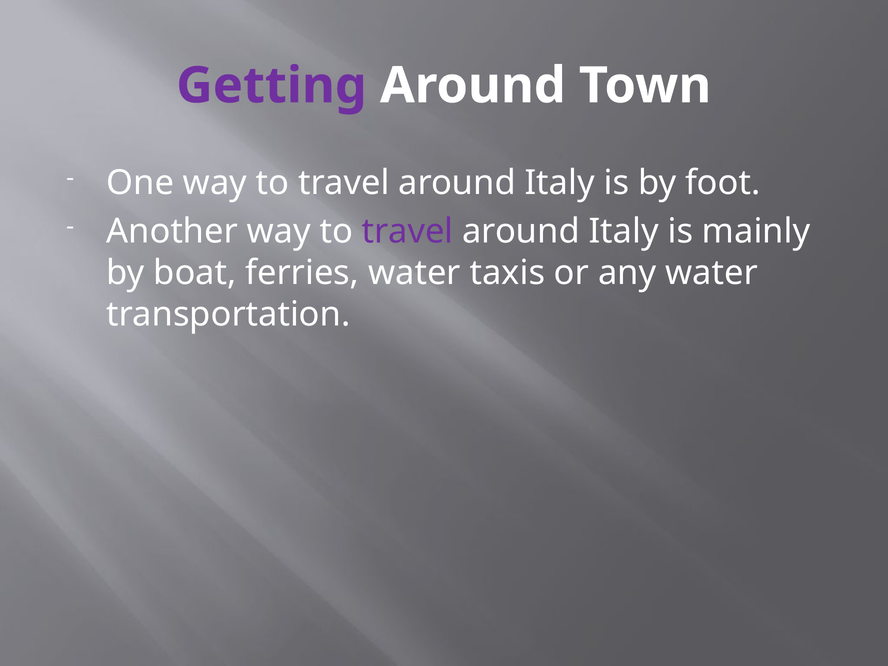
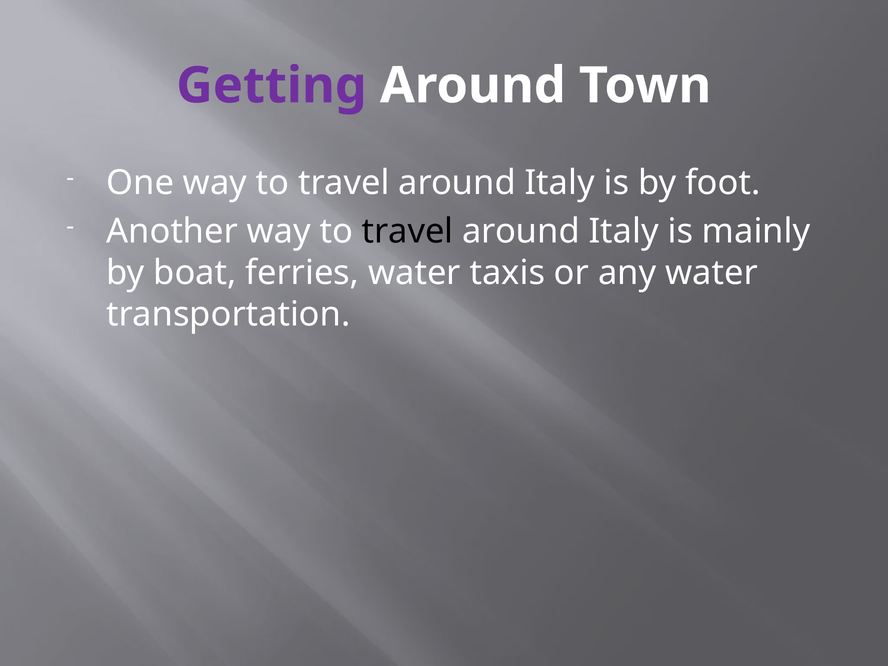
travel at (408, 231) colour: purple -> black
